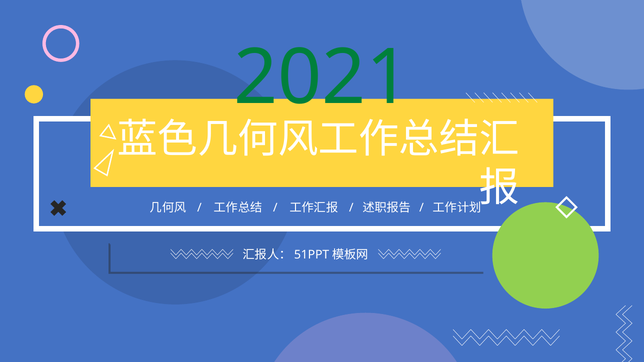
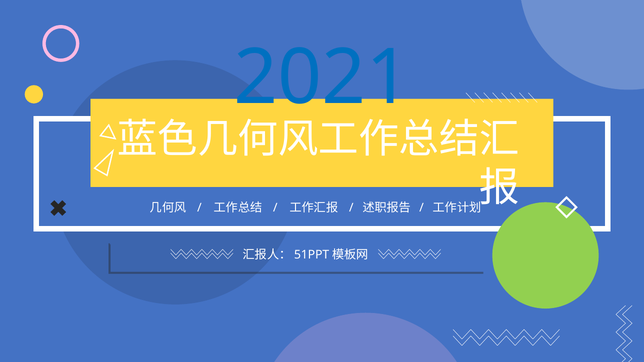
2021 colour: green -> blue
